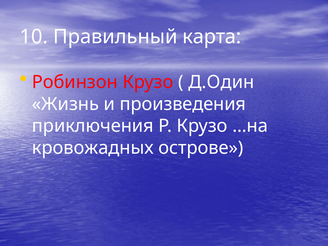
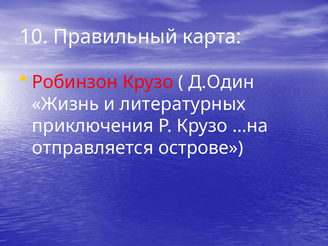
произведения: произведения -> литературных
кровожадных: кровожадных -> отправляется
